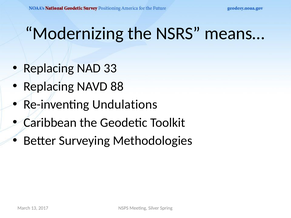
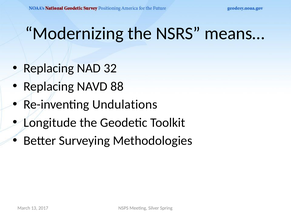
33: 33 -> 32
Caribbean: Caribbean -> Longitude
